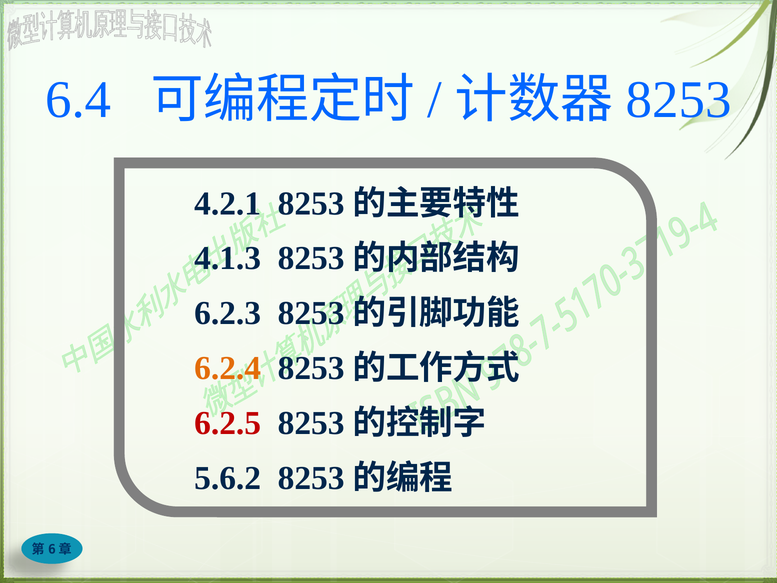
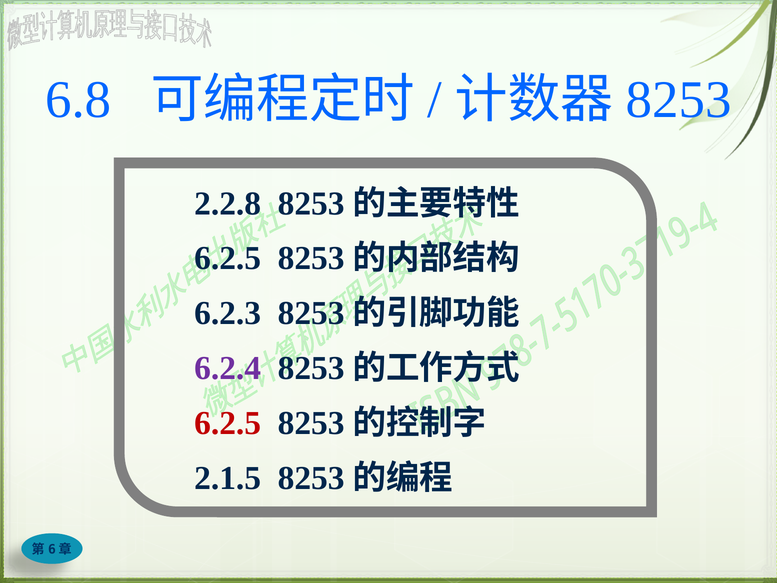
6.4: 6.4 -> 6.8
4.2.1: 4.2.1 -> 2.2.8
4.1.3 at (228, 258): 4.1.3 -> 6.2.5
6.2.4 colour: orange -> purple
5.6.2: 5.6.2 -> 2.1.5
